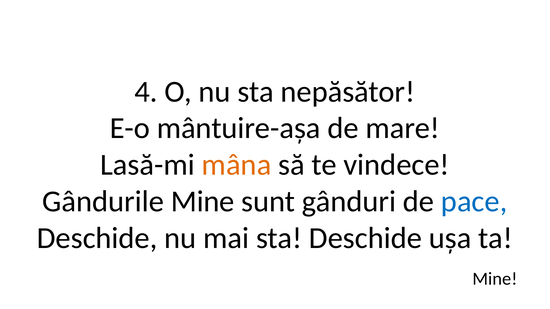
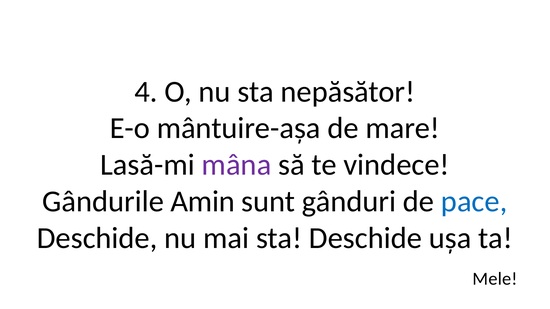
mâna colour: orange -> purple
Gândurile Mine: Mine -> Amin
Mine at (495, 279): Mine -> Mele
